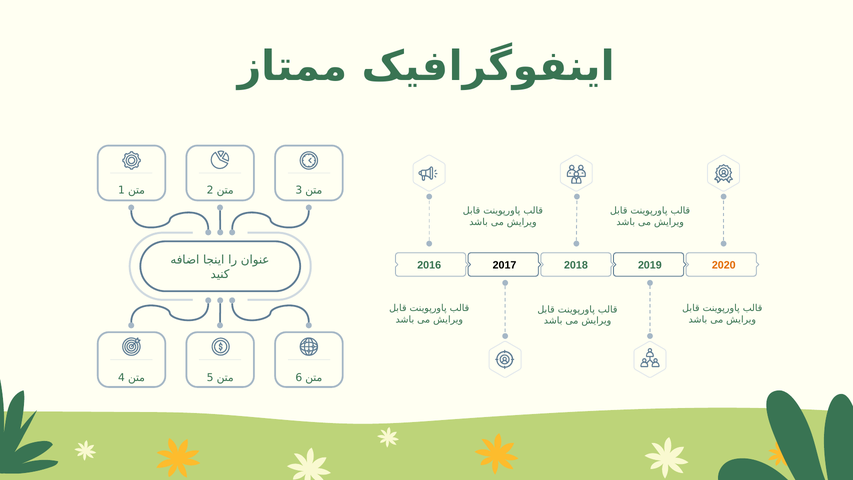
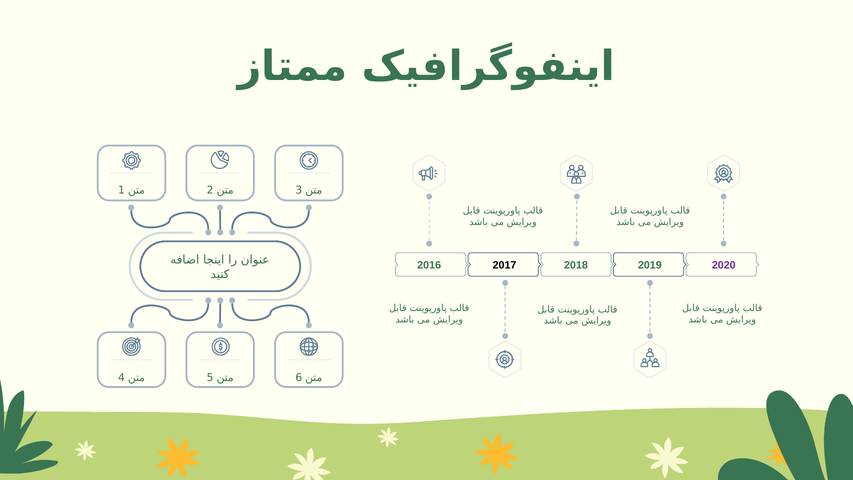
2020 colour: orange -> purple
